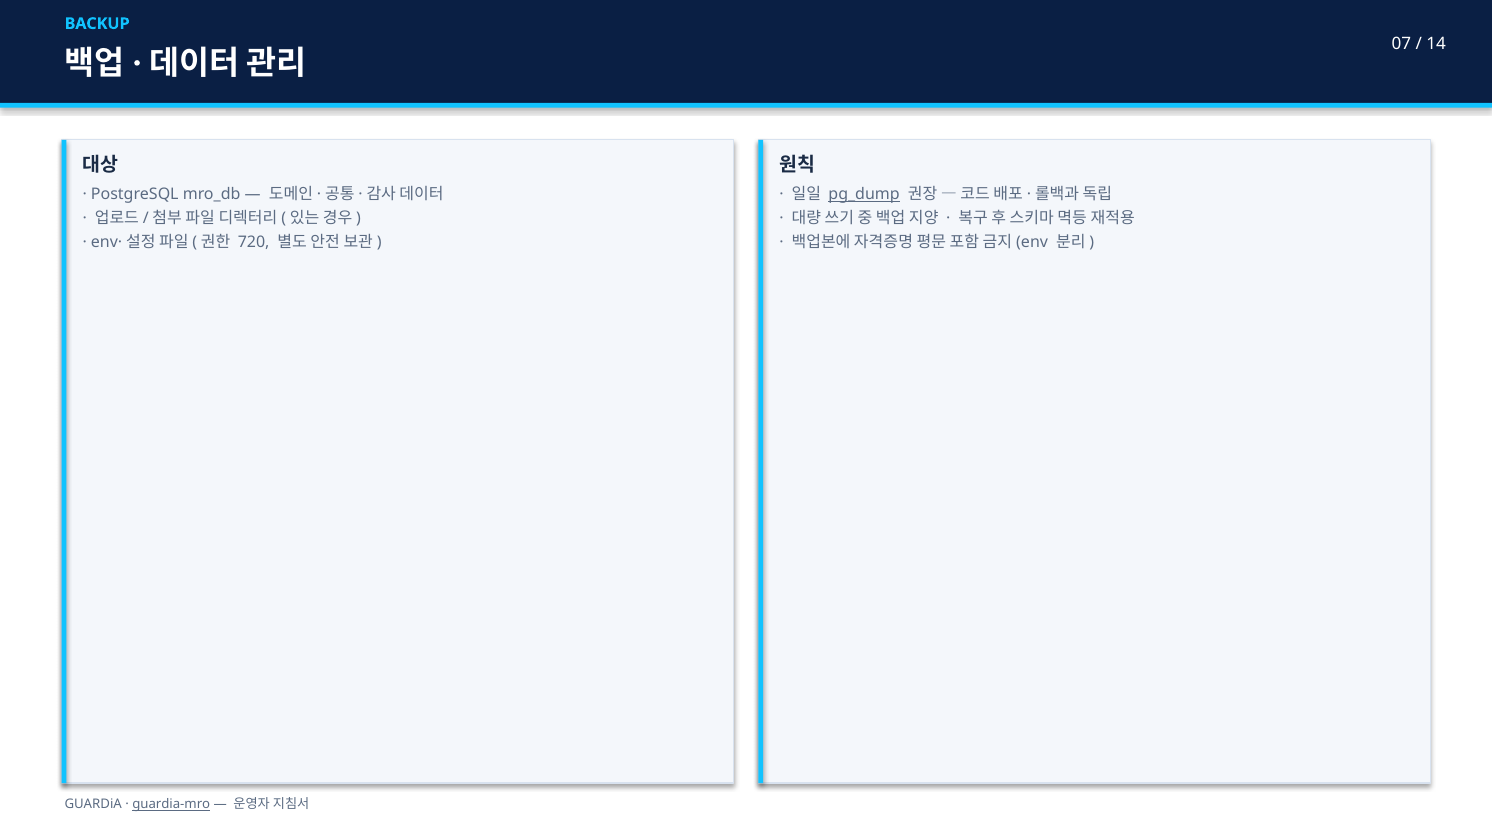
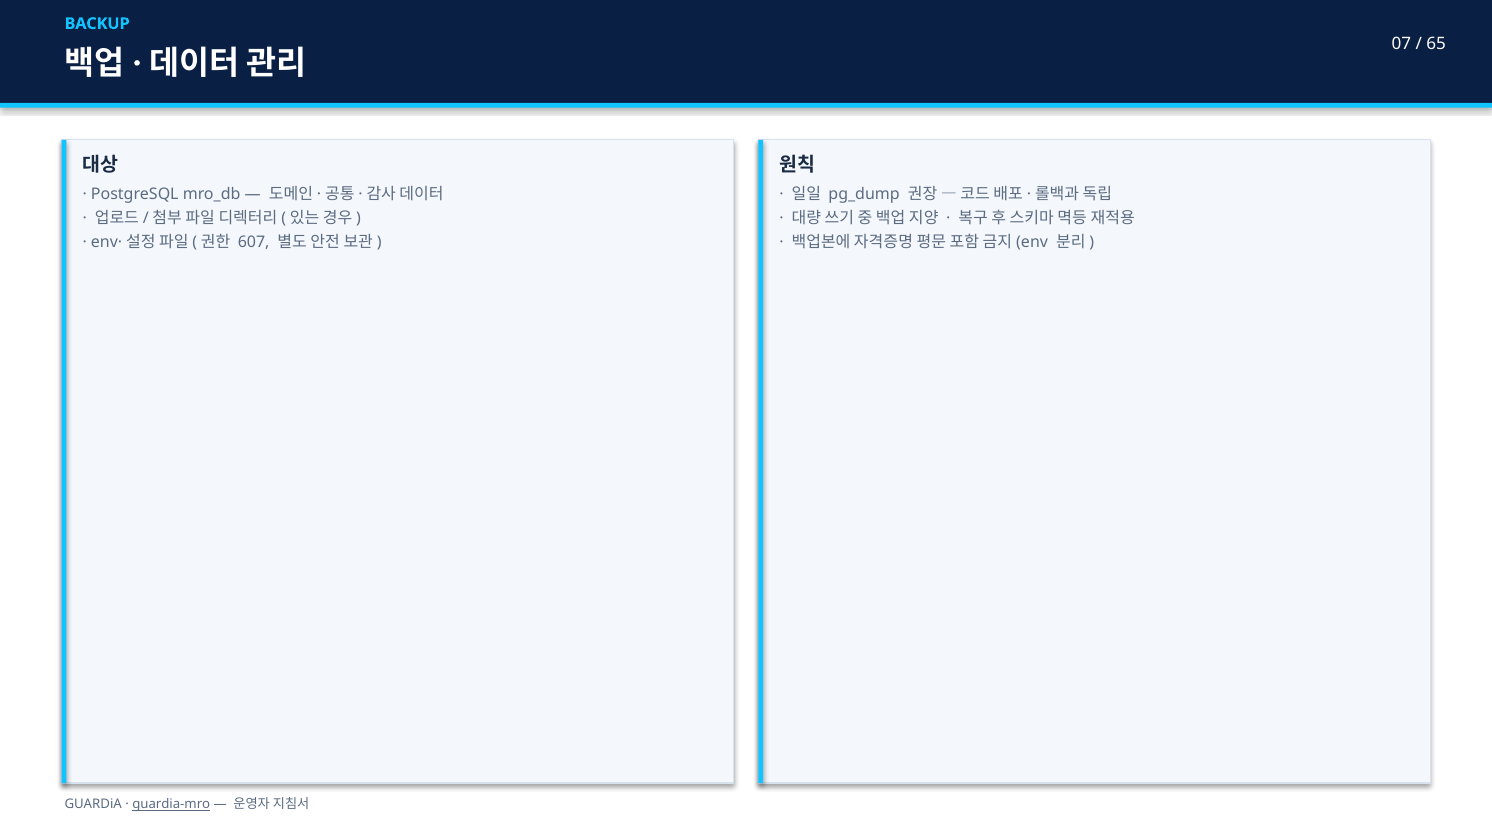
14: 14 -> 65
pg_dump underline: present -> none
720: 720 -> 607
